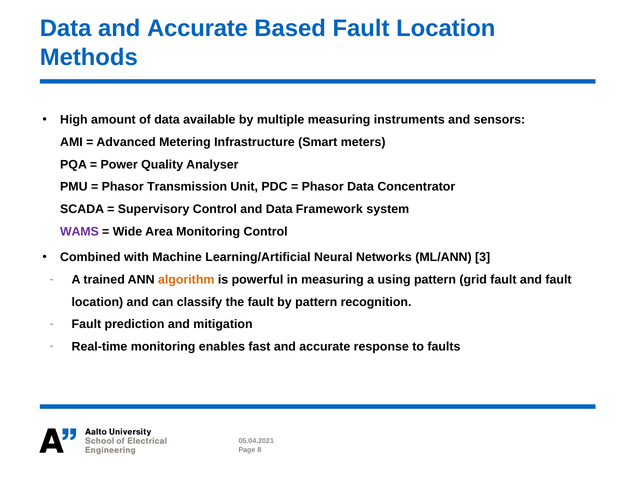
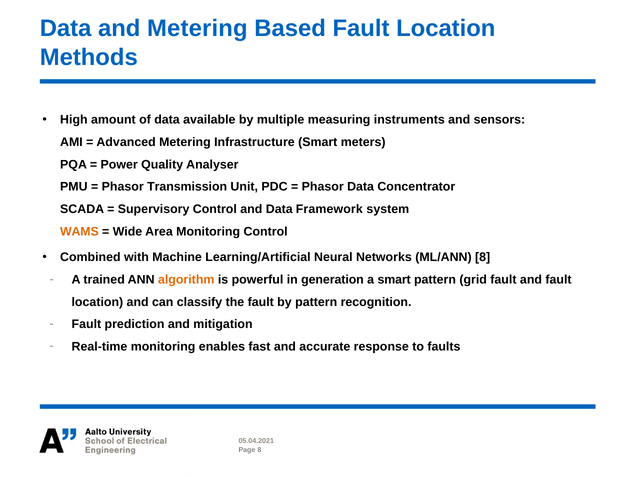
Data and Accurate: Accurate -> Metering
WAMS colour: purple -> orange
ML/ANN 3: 3 -> 8
in measuring: measuring -> generation
a using: using -> smart
